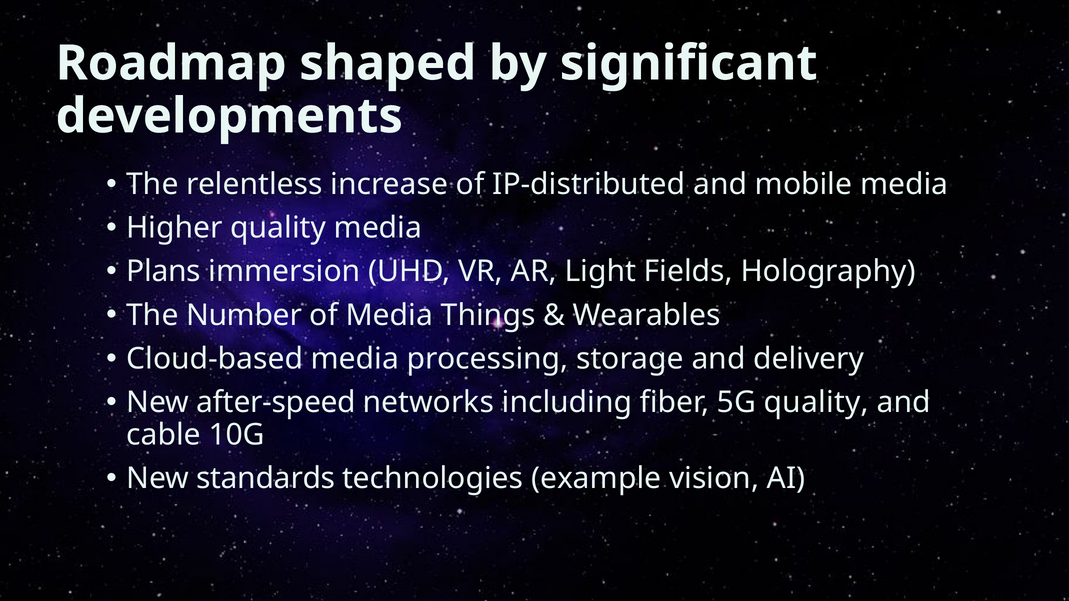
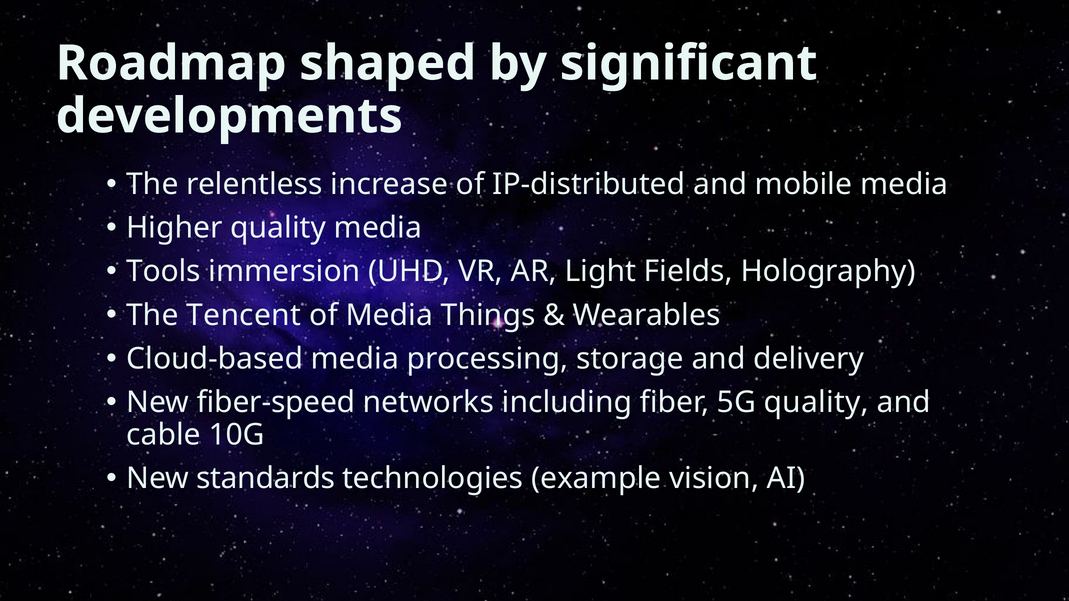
Plans: Plans -> Tools
Number: Number -> Tencent
after-speed: after-speed -> fiber-speed
